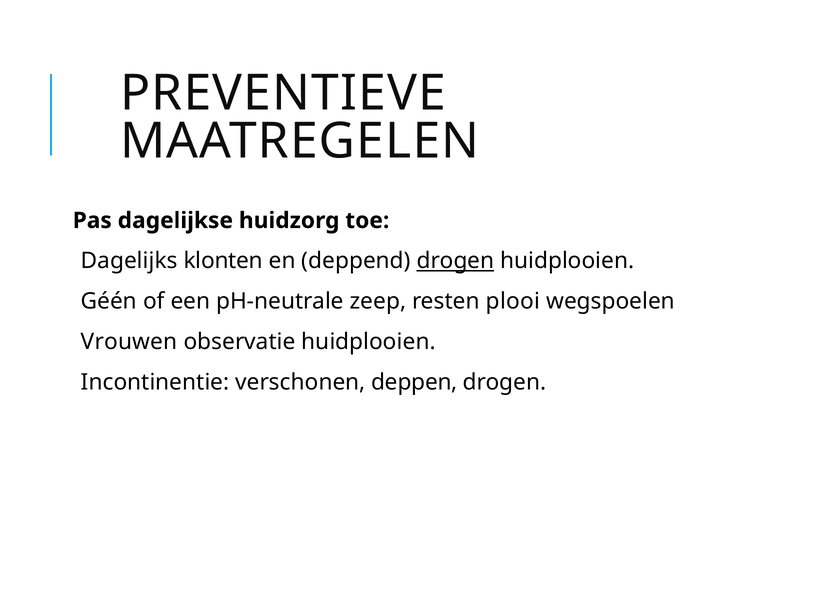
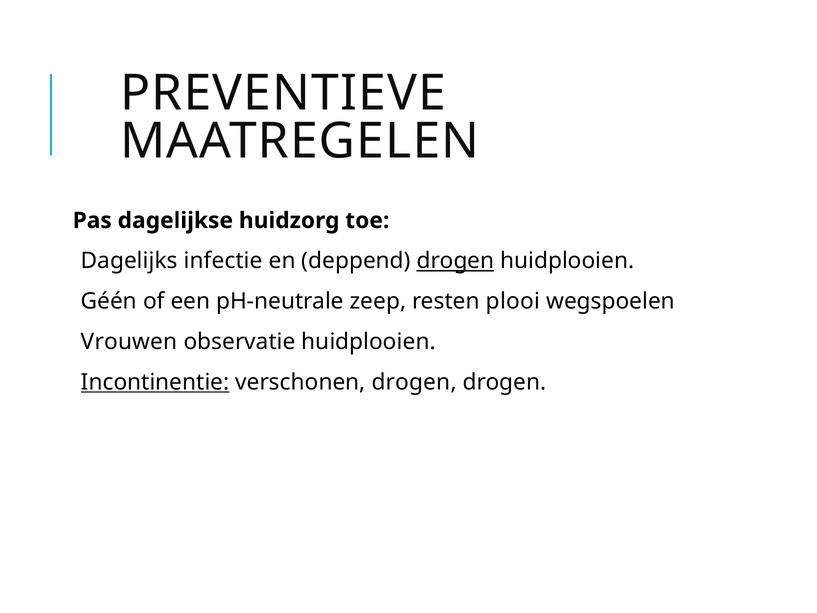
klonten: klonten -> infectie
Incontinentie underline: none -> present
verschonen deppen: deppen -> drogen
